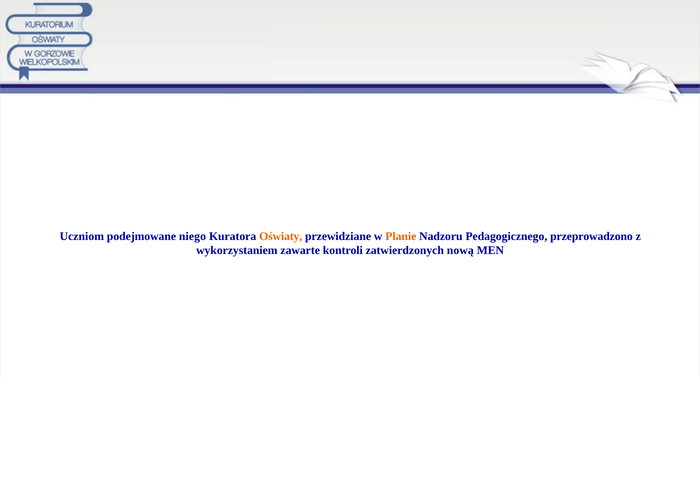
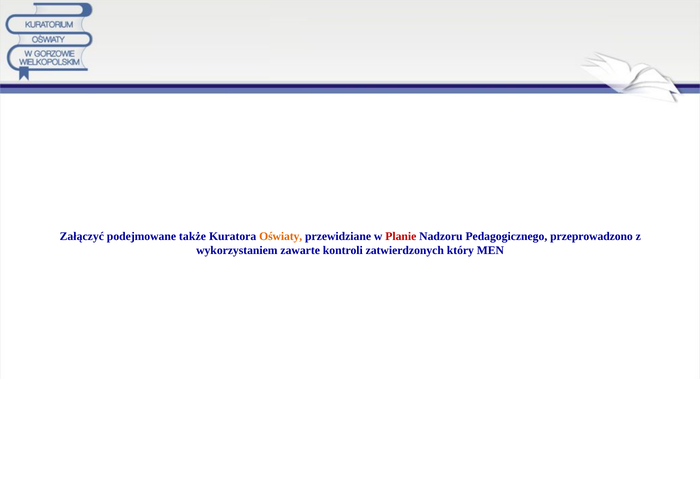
Uczniom: Uczniom -> Załączyć
niego: niego -> także
Planie colour: orange -> red
nową: nową -> który
